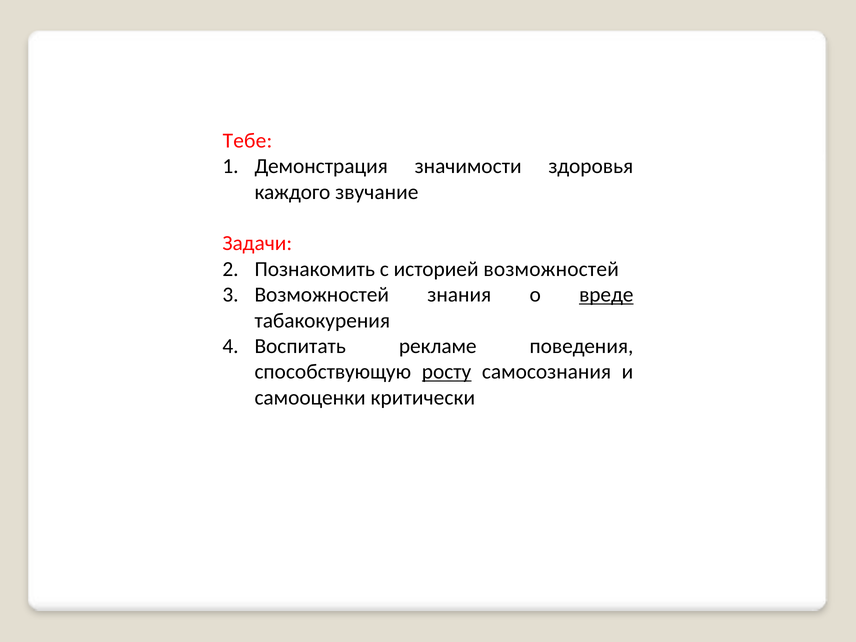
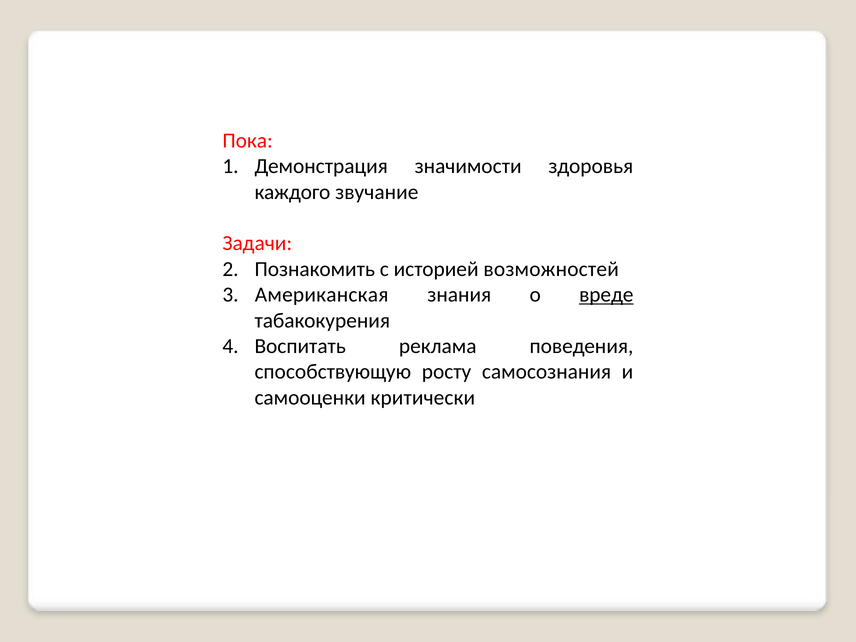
Тебе: Тебе -> Пока
Возможностей at (322, 295): Возможностей -> Американская
рекламе: рекламе -> реклама
росту underline: present -> none
